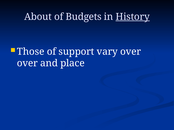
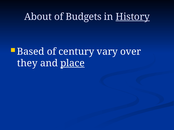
Those: Those -> Based
support: support -> century
over at (27, 63): over -> they
place underline: none -> present
